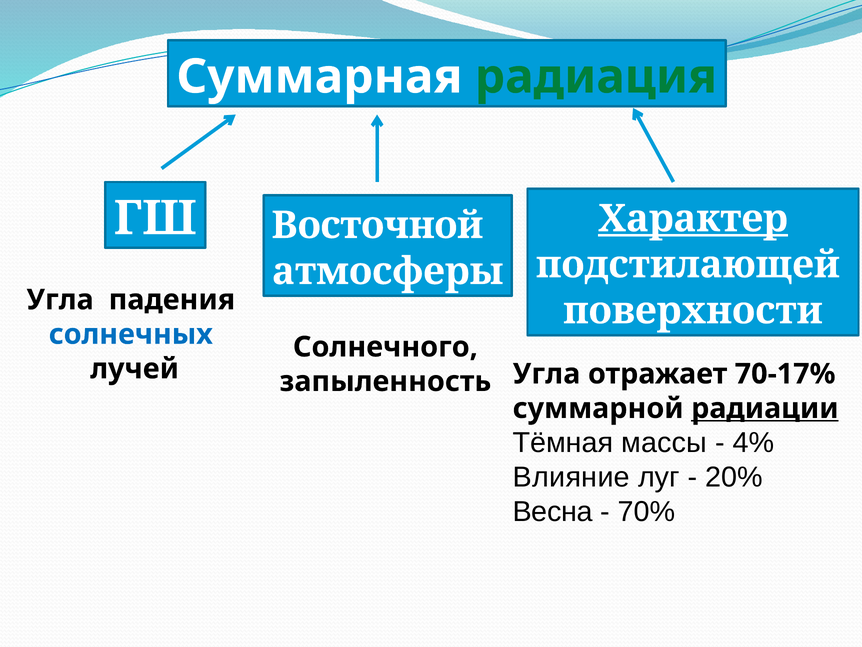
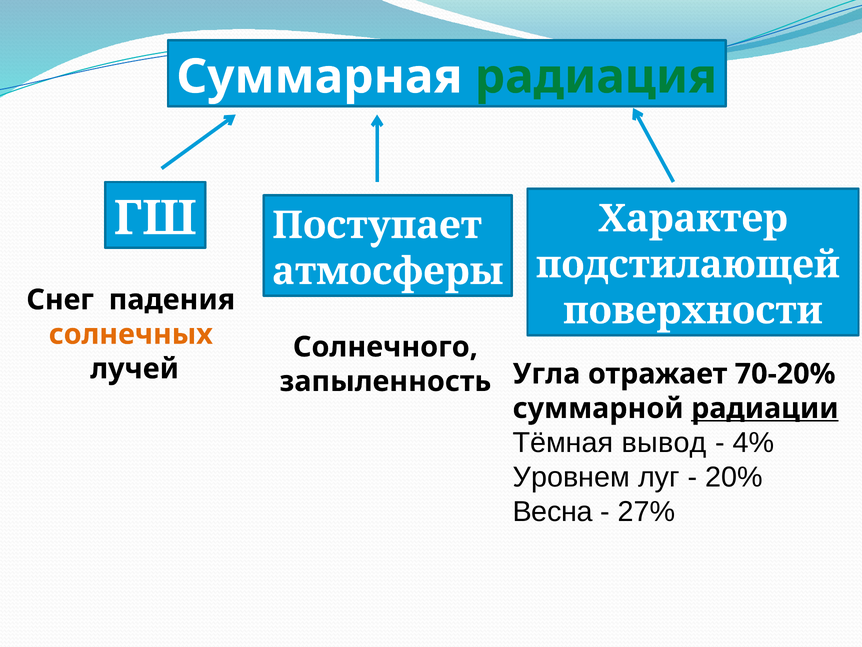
Восточной: Восточной -> Поступает
Характер underline: present -> none
Угла at (60, 300): Угла -> Снег
солнечных colour: blue -> orange
70-17%: 70-17% -> 70-20%
массы: массы -> вывод
Влияние: Влияние -> Уровнем
70%: 70% -> 27%
